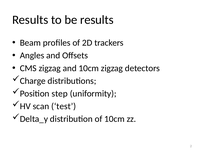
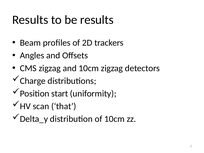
step: step -> start
test: test -> that
